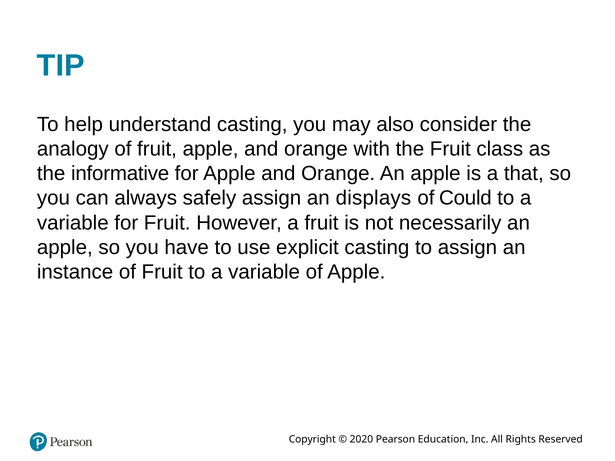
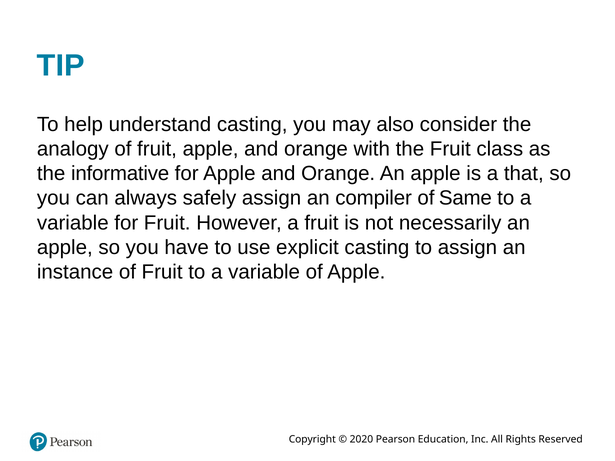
displays: displays -> compiler
Could: Could -> Same
